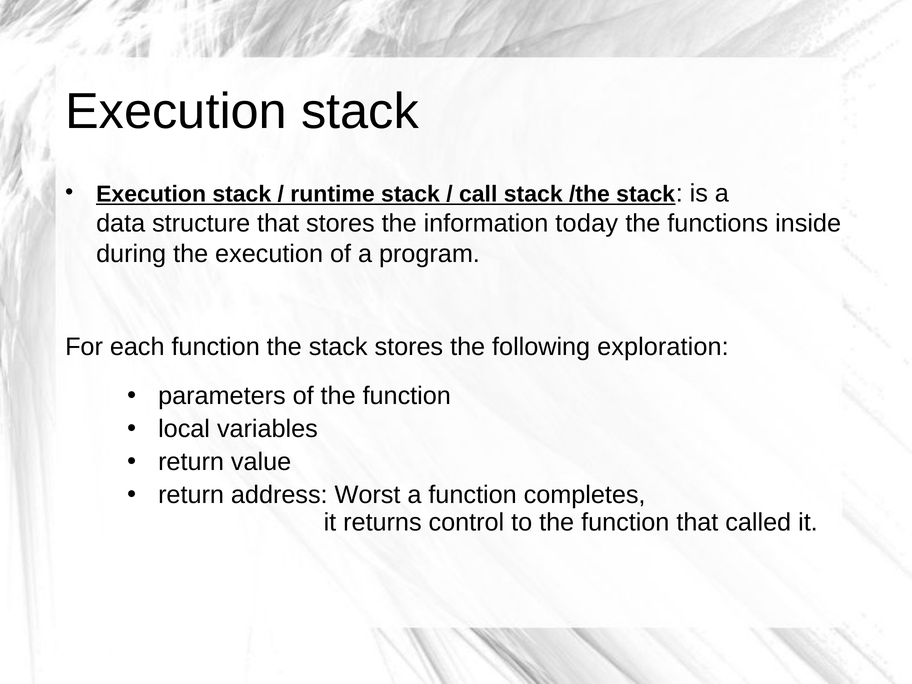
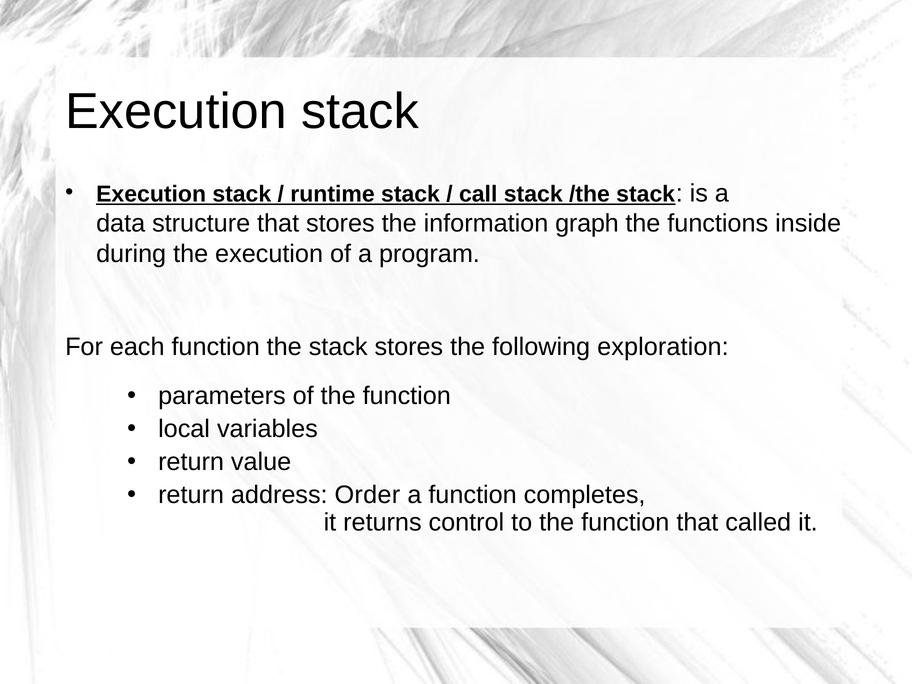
today: today -> graph
Worst: Worst -> Order
